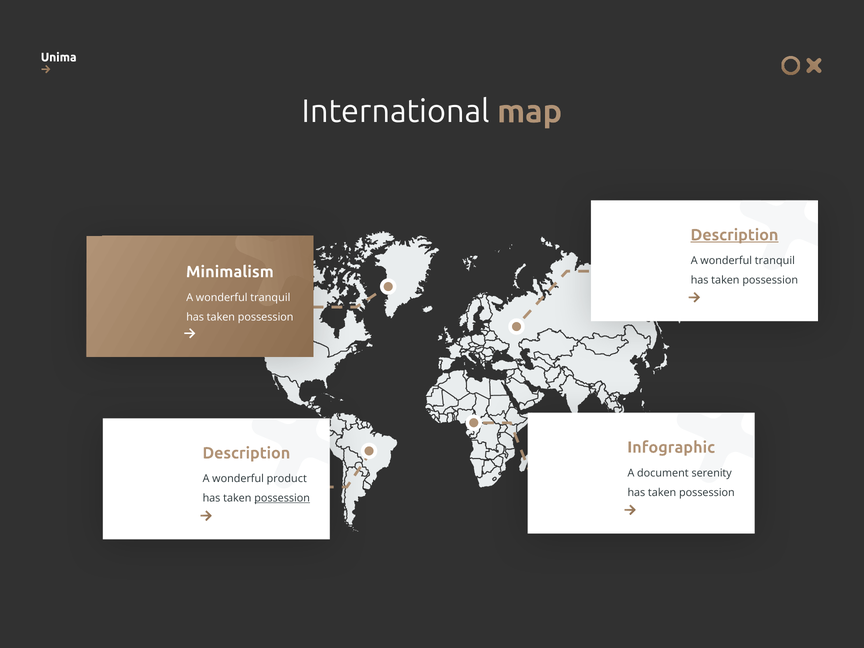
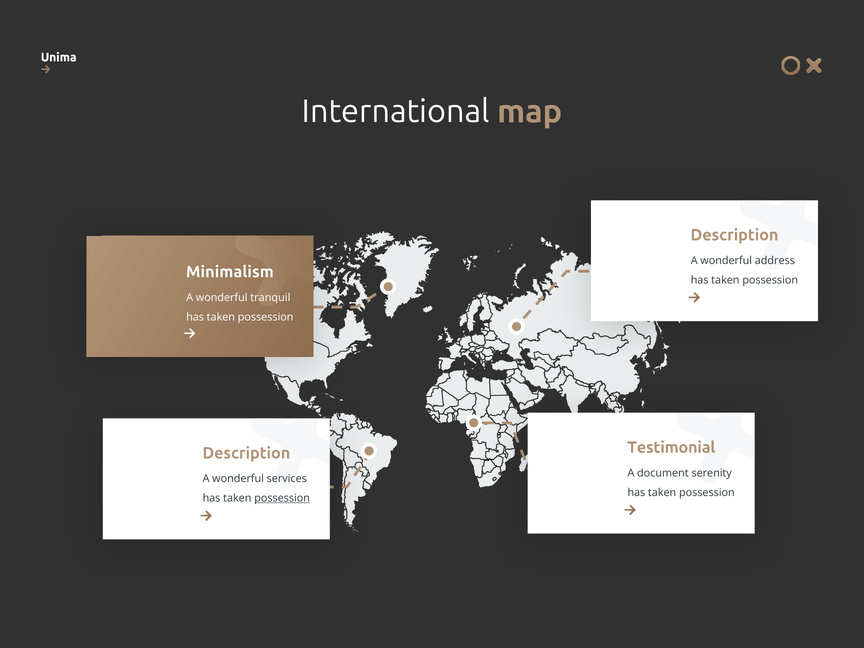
Description at (734, 235) underline: present -> none
tranquil at (775, 261): tranquil -> address
Infographic: Infographic -> Testimonial
product: product -> services
